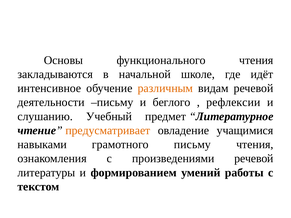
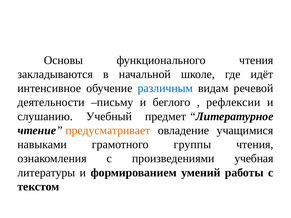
различным colour: orange -> blue
грамотного письму: письму -> группы
произведениями речевой: речевой -> учебная
